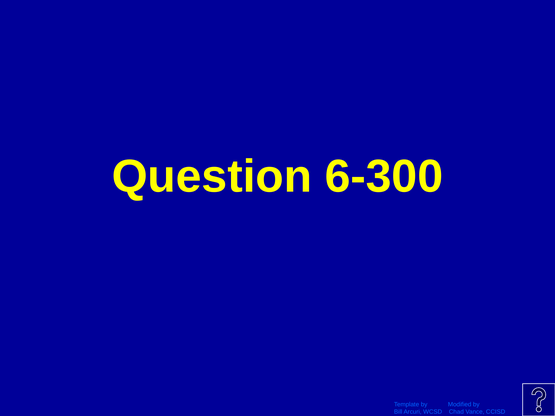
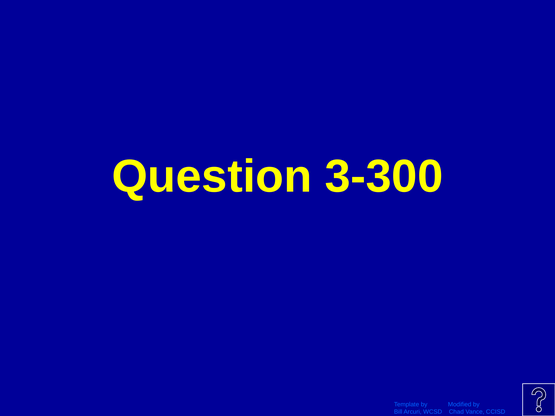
6-300: 6-300 -> 3-300
